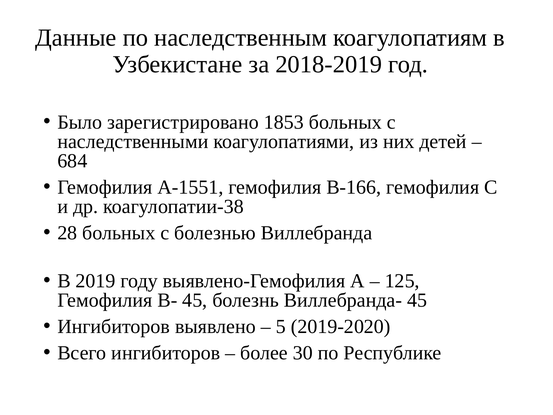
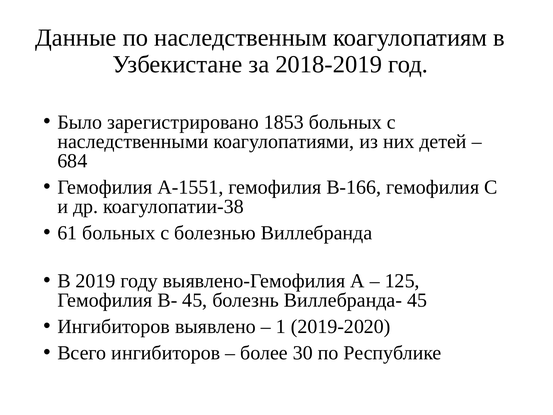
28: 28 -> 61
5: 5 -> 1
